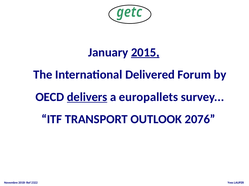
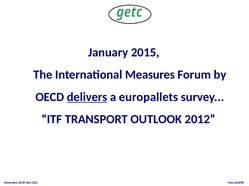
2015 underline: present -> none
Delivered: Delivered -> Measures
2076: 2076 -> 2012
